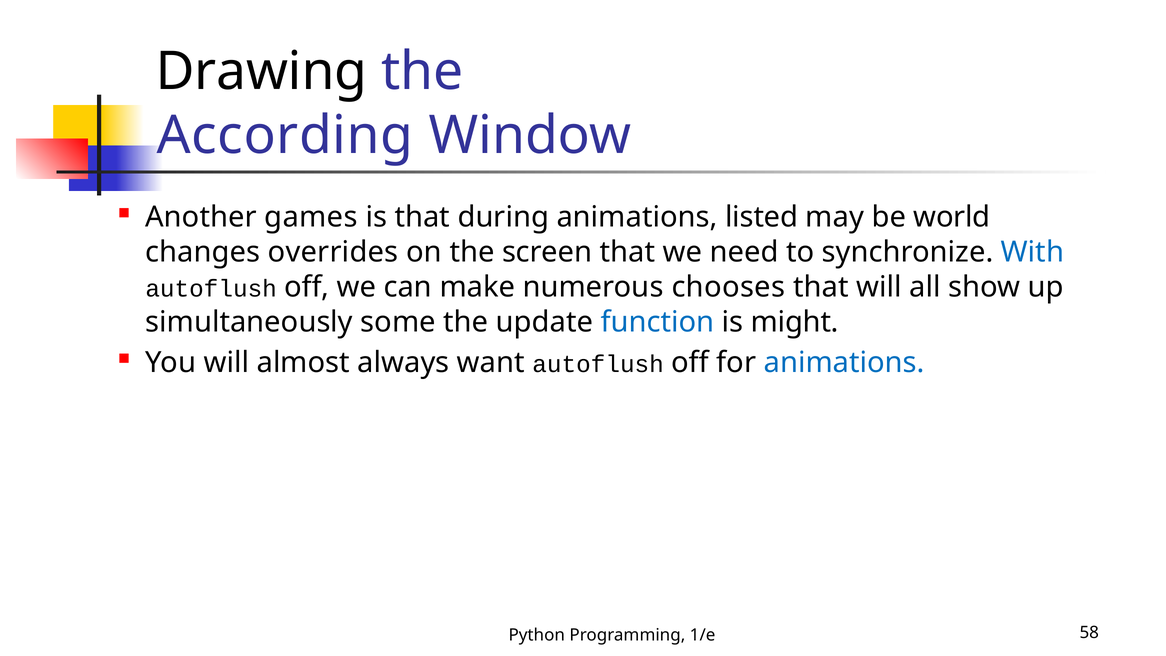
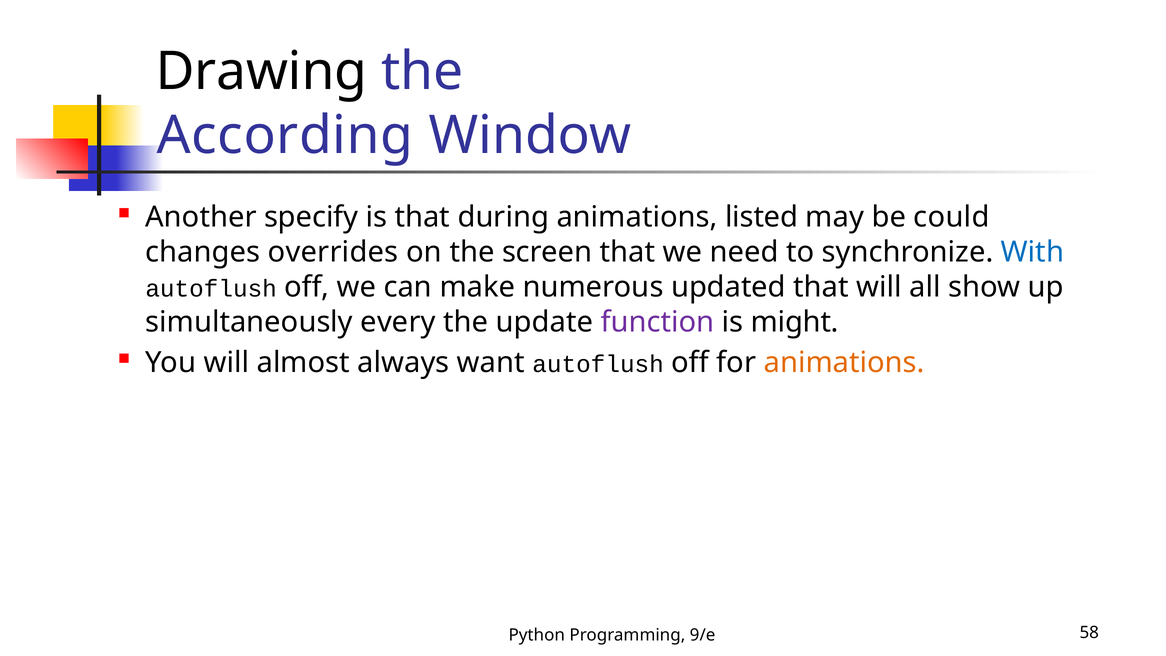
games: games -> specify
world: world -> could
chooses: chooses -> updated
some: some -> every
function colour: blue -> purple
animations at (844, 363) colour: blue -> orange
1/e: 1/e -> 9/e
